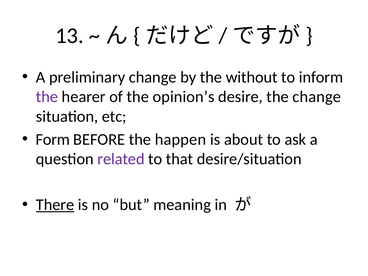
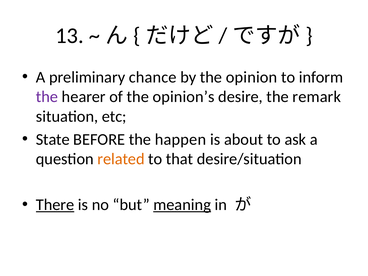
preliminary change: change -> chance
without: without -> opinion
the change: change -> remark
Form: Form -> State
related colour: purple -> orange
meaning underline: none -> present
